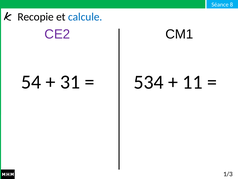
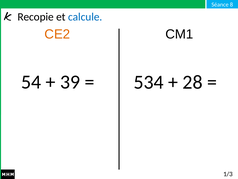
CE2 colour: purple -> orange
31: 31 -> 39
11: 11 -> 28
